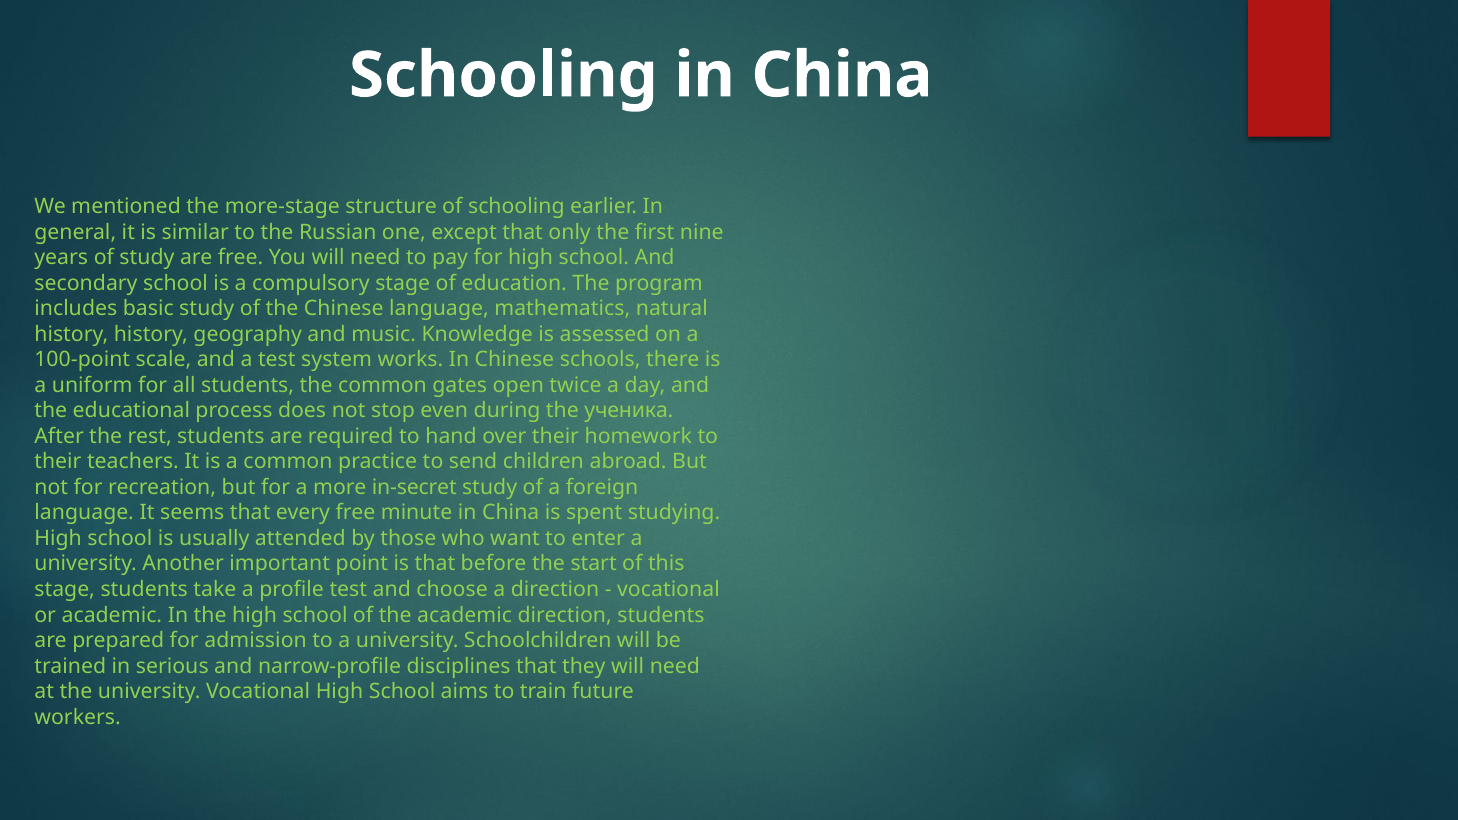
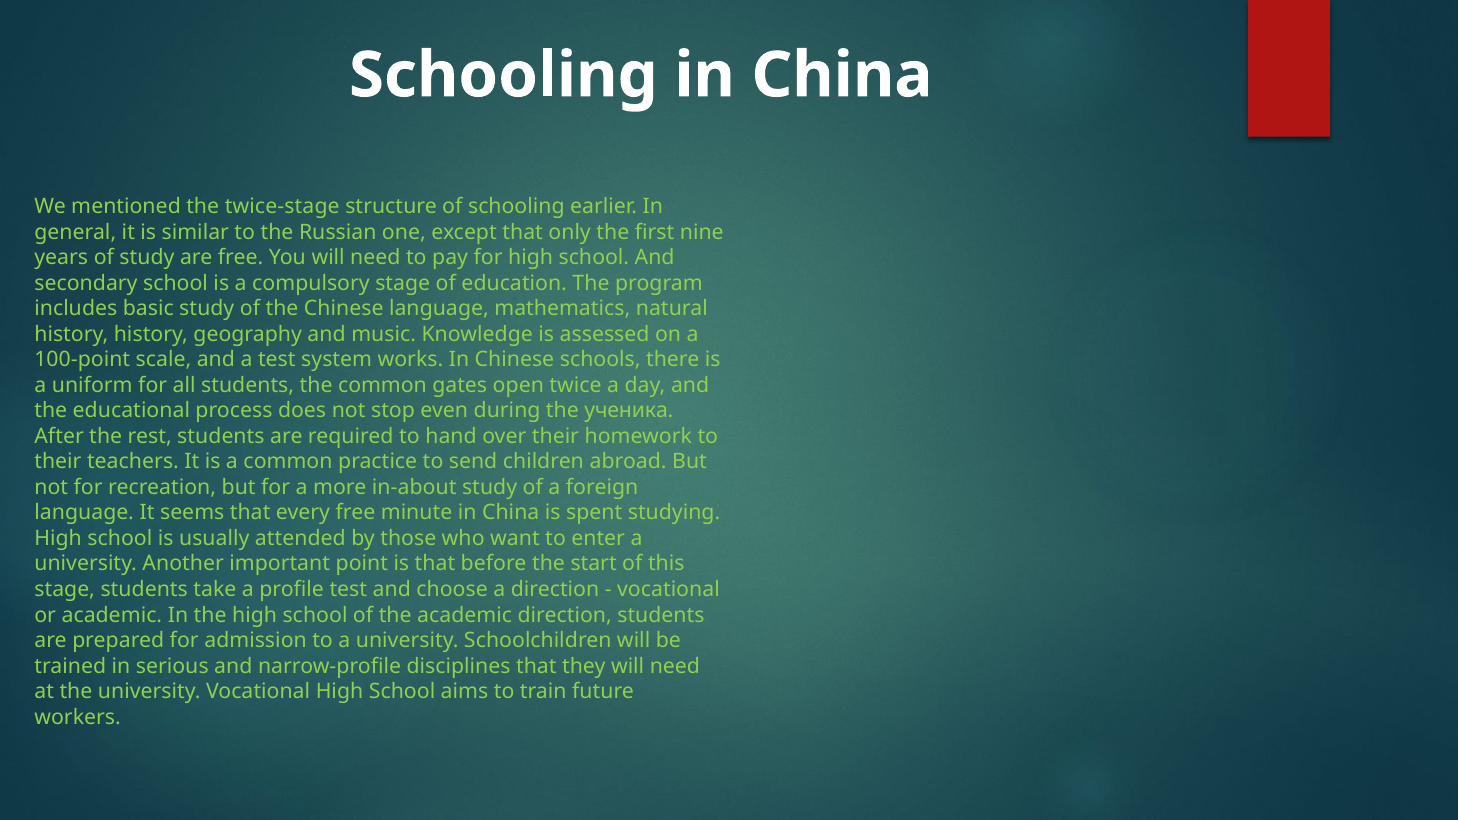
more-stage: more-stage -> twice-stage
in-secret: in-secret -> in-about
